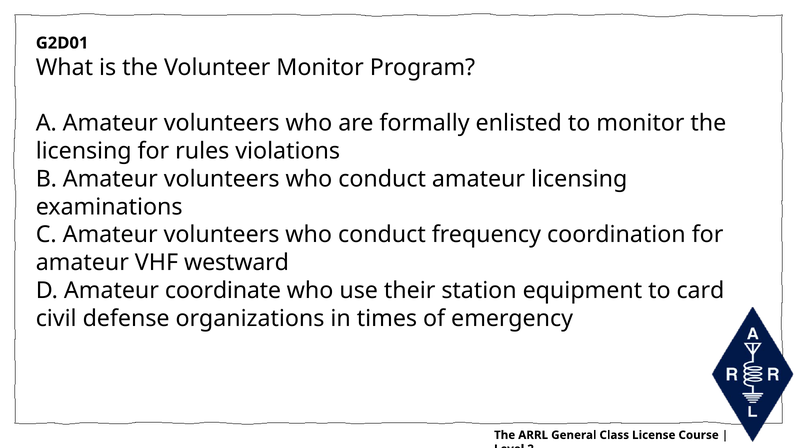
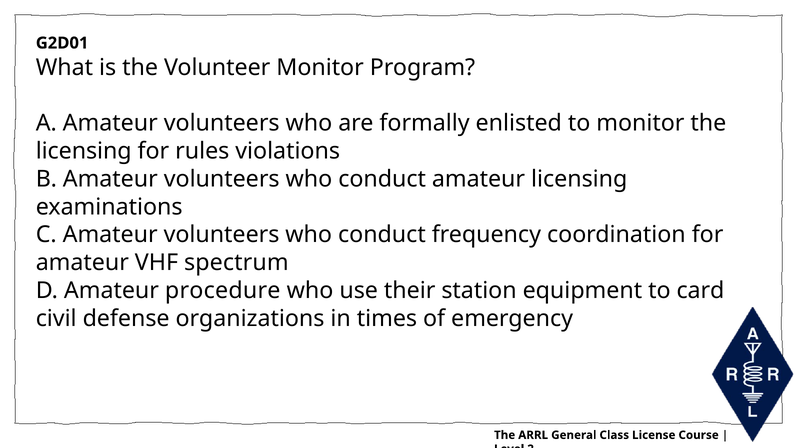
westward: westward -> spectrum
coordinate: coordinate -> procedure
